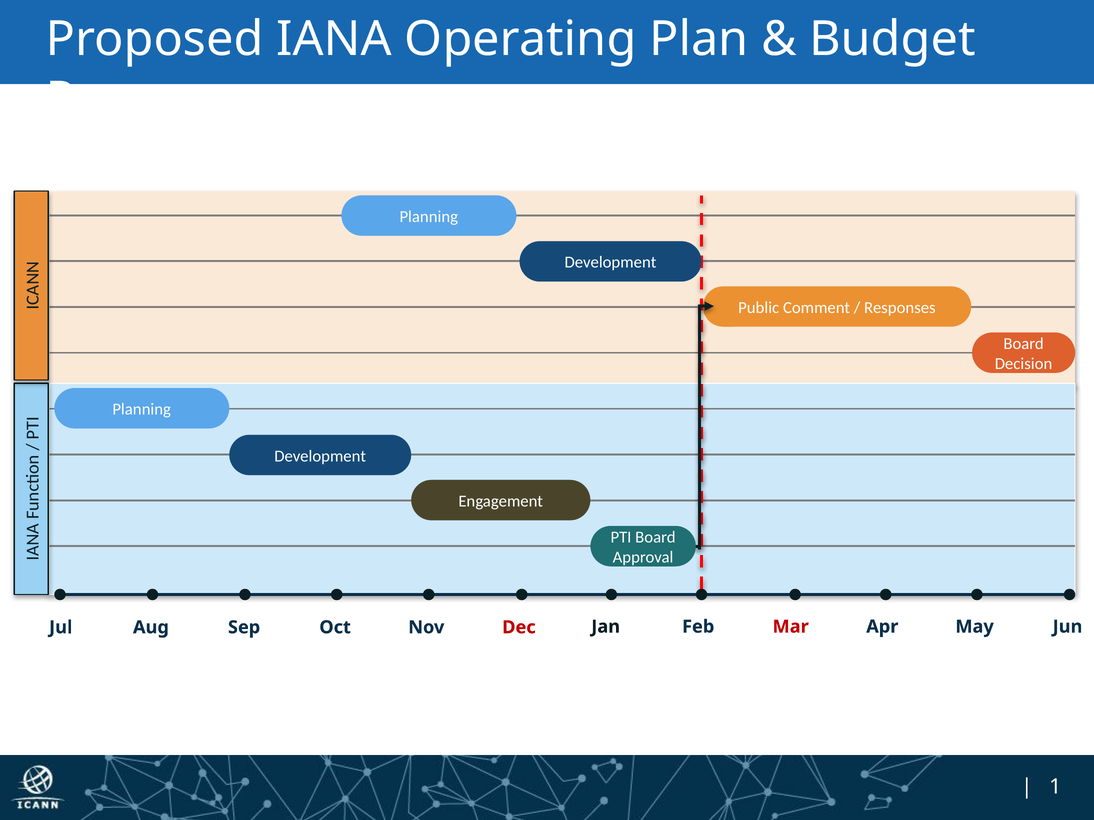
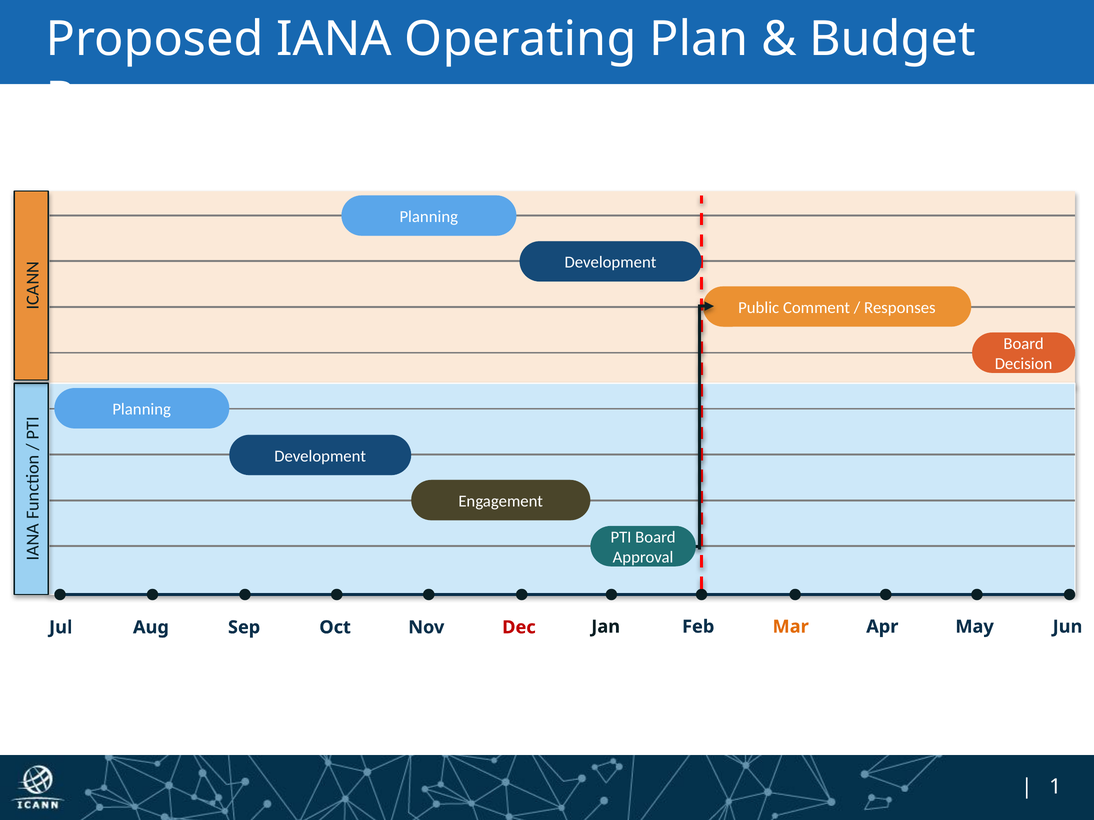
Mar colour: red -> orange
